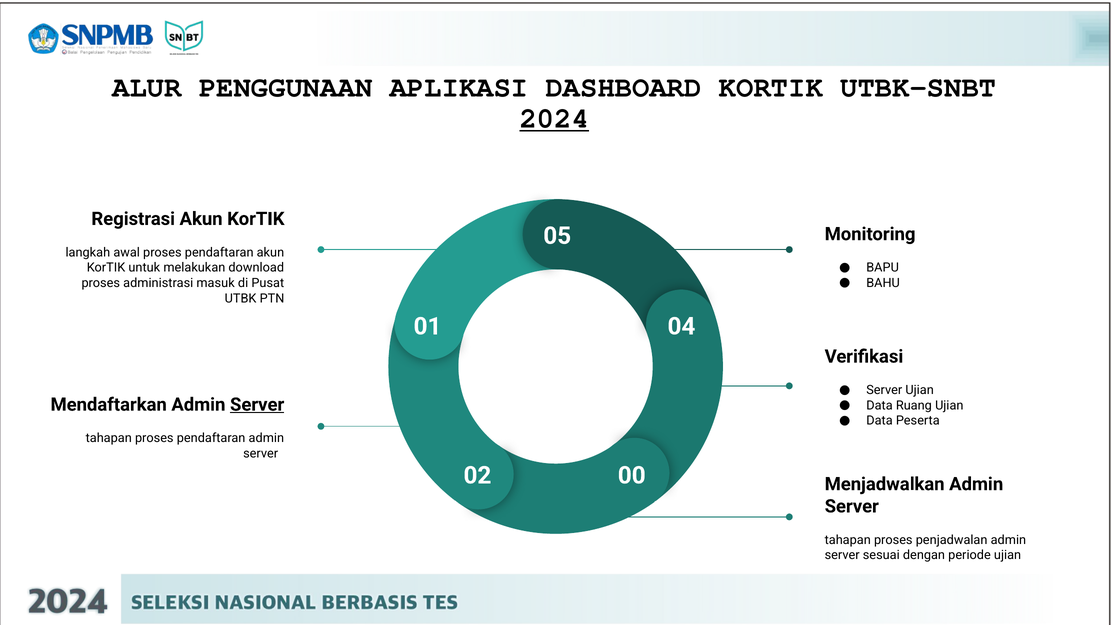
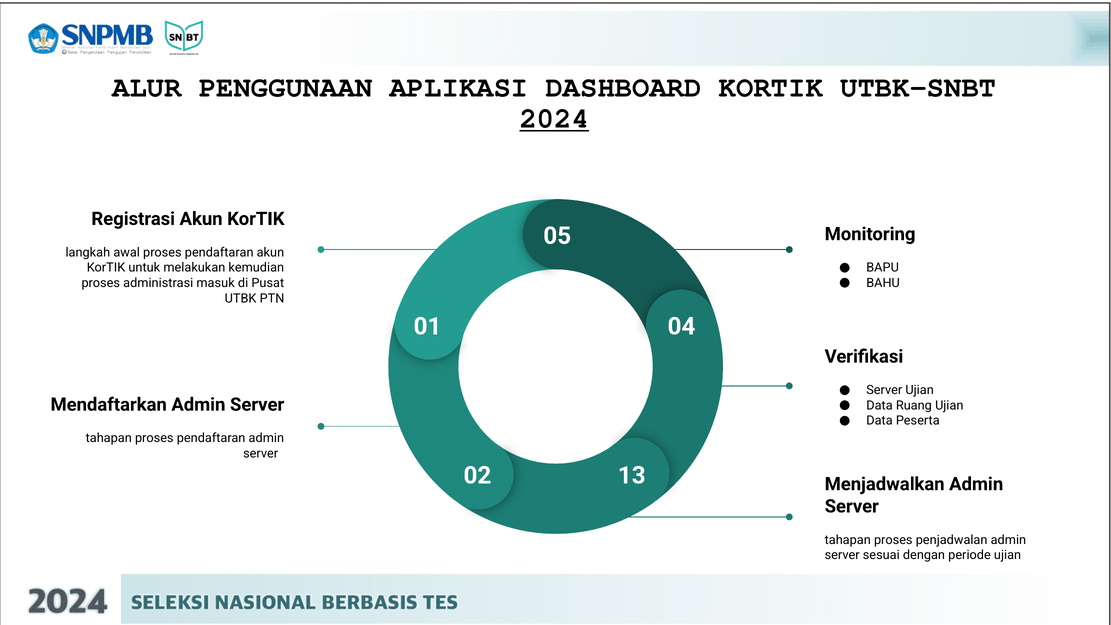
download: download -> kemudian
Server at (257, 405) underline: present -> none
00: 00 -> 13
